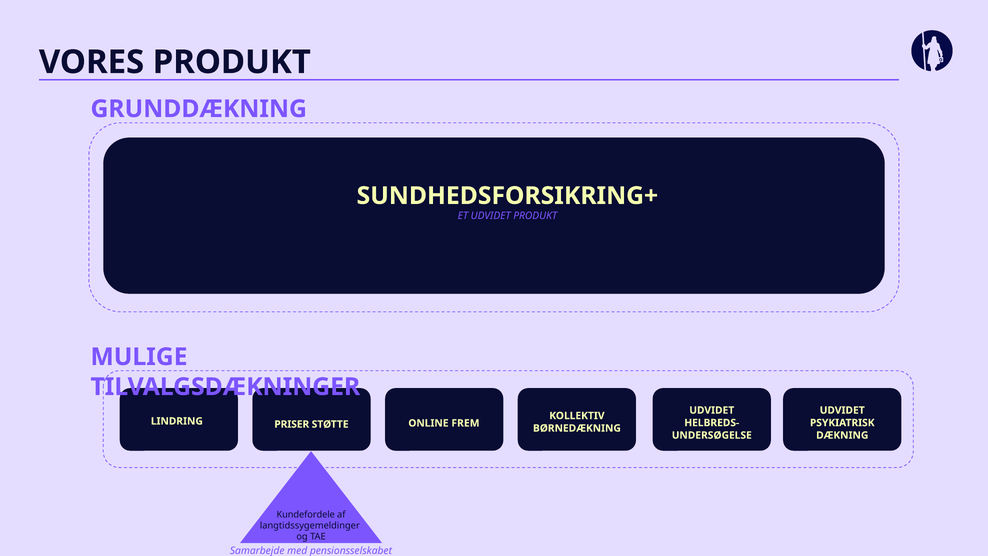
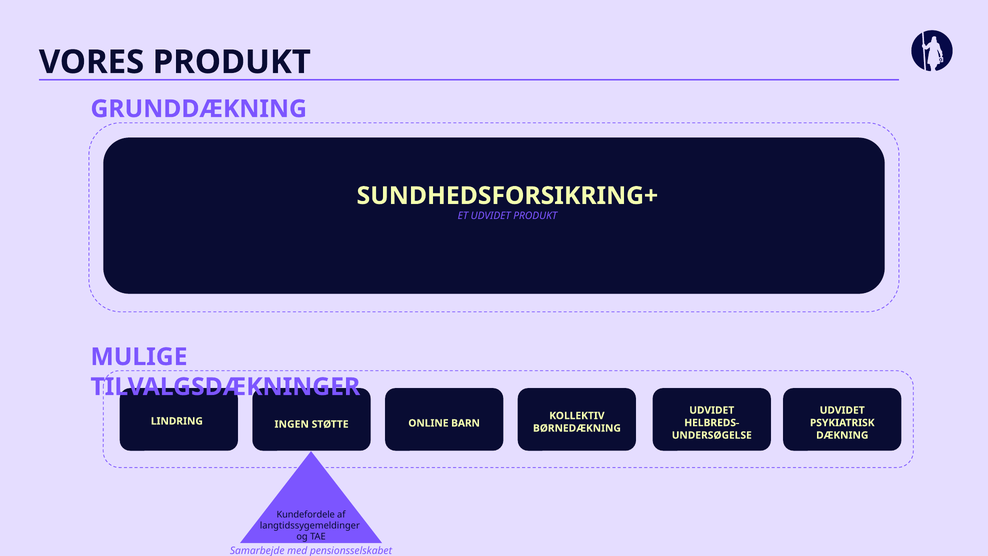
FREM: FREM -> BARN
PRISER: PRISER -> INGEN
